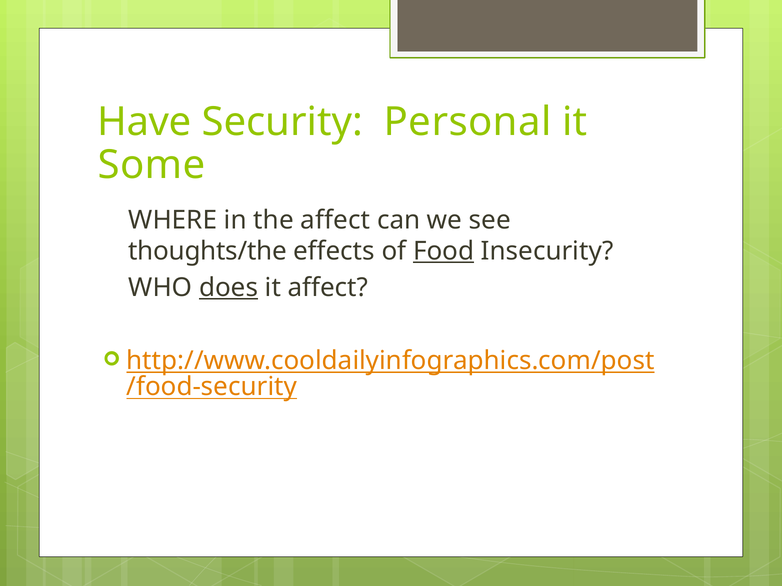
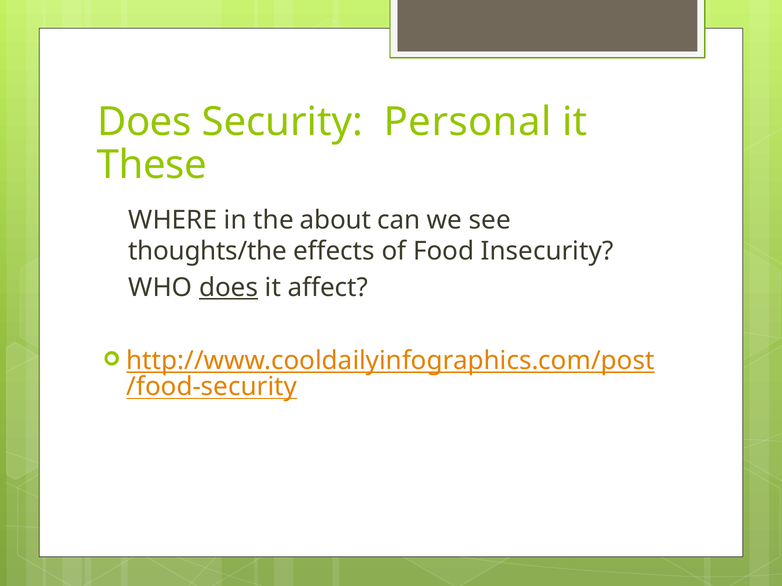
Have at (144, 122): Have -> Does
Some: Some -> These
the affect: affect -> about
Food underline: present -> none
